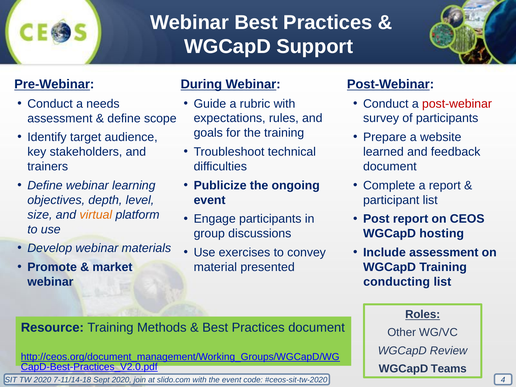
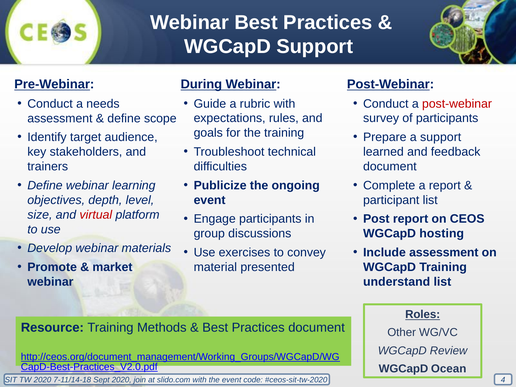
a website: website -> support
virtual colour: orange -> red
conducting: conducting -> understand
Teams: Teams -> Ocean
